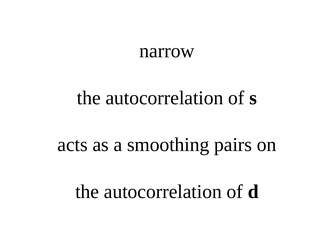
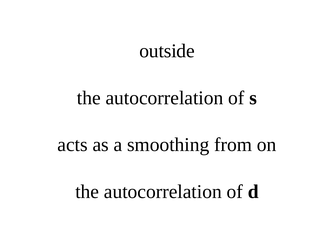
narrow: narrow -> outside
pairs: pairs -> from
